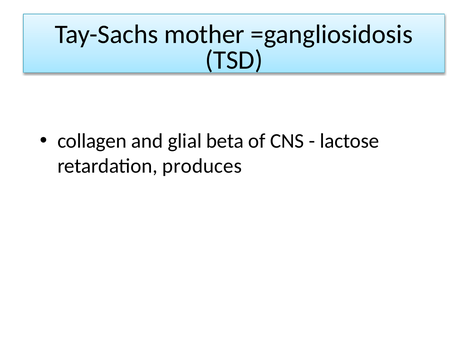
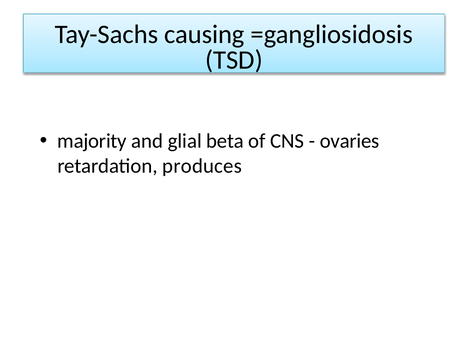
mother: mother -> causing
collagen: collagen -> majority
lactose: lactose -> ovaries
